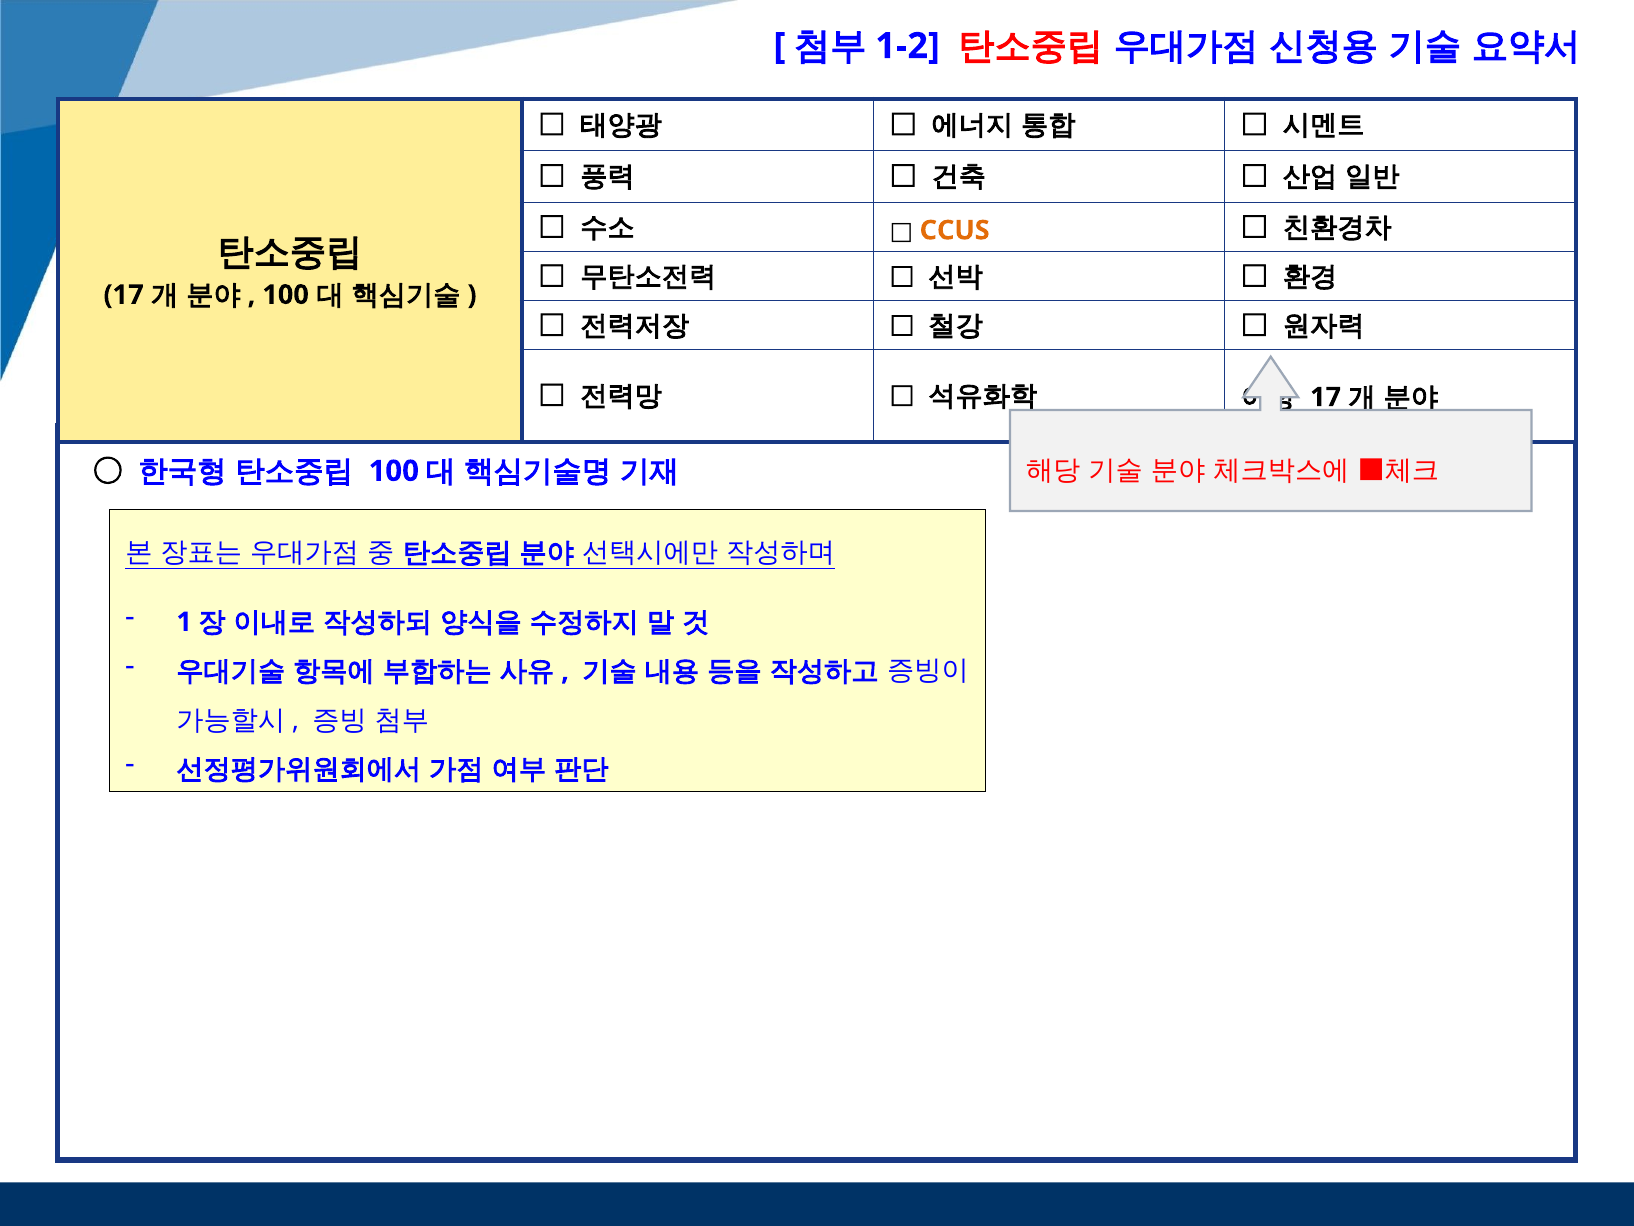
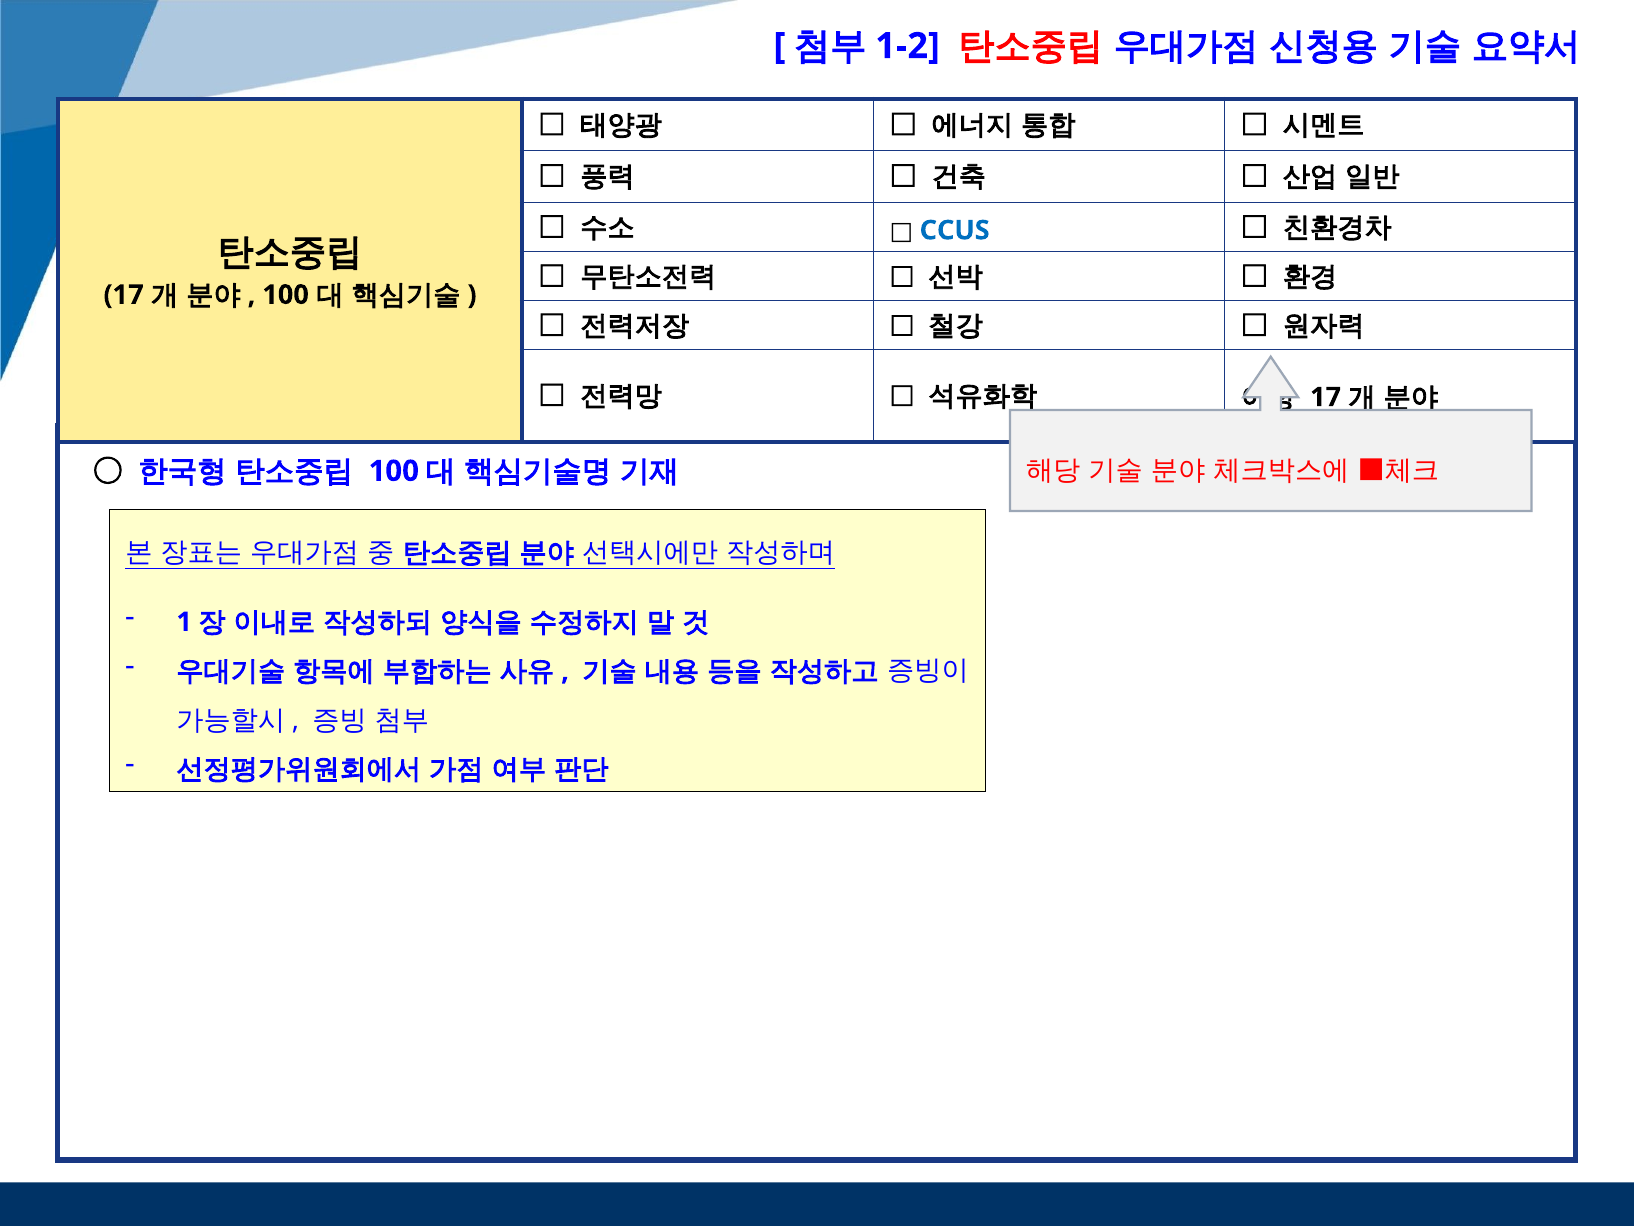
CCUS colour: orange -> blue
